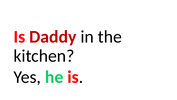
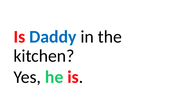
Daddy colour: red -> blue
